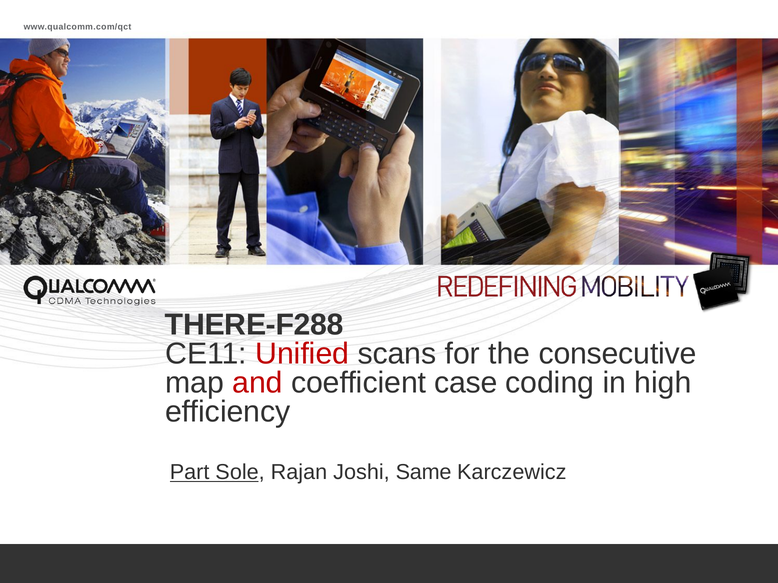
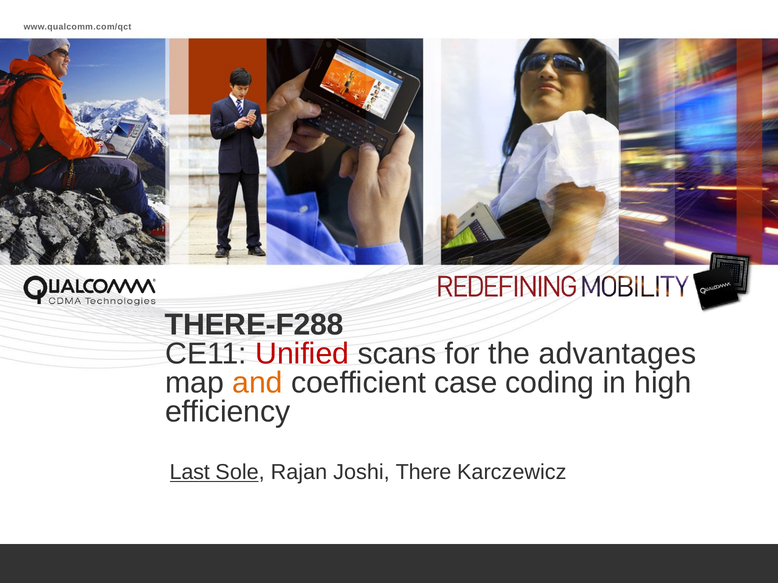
consecutive: consecutive -> advantages
and colour: red -> orange
Part: Part -> Last
Same: Same -> There
